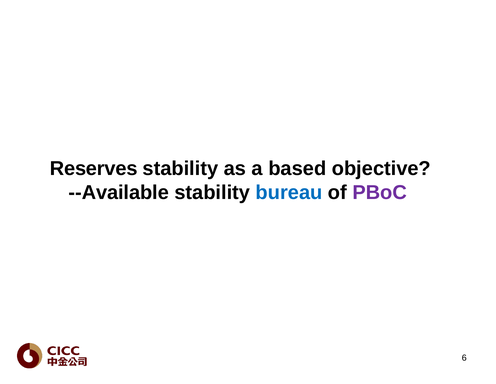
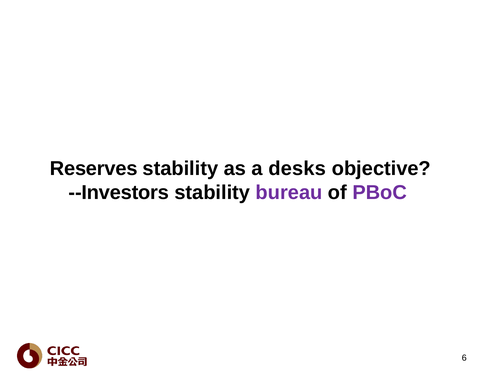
based: based -> desks
--Available: --Available -> --Investors
bureau colour: blue -> purple
